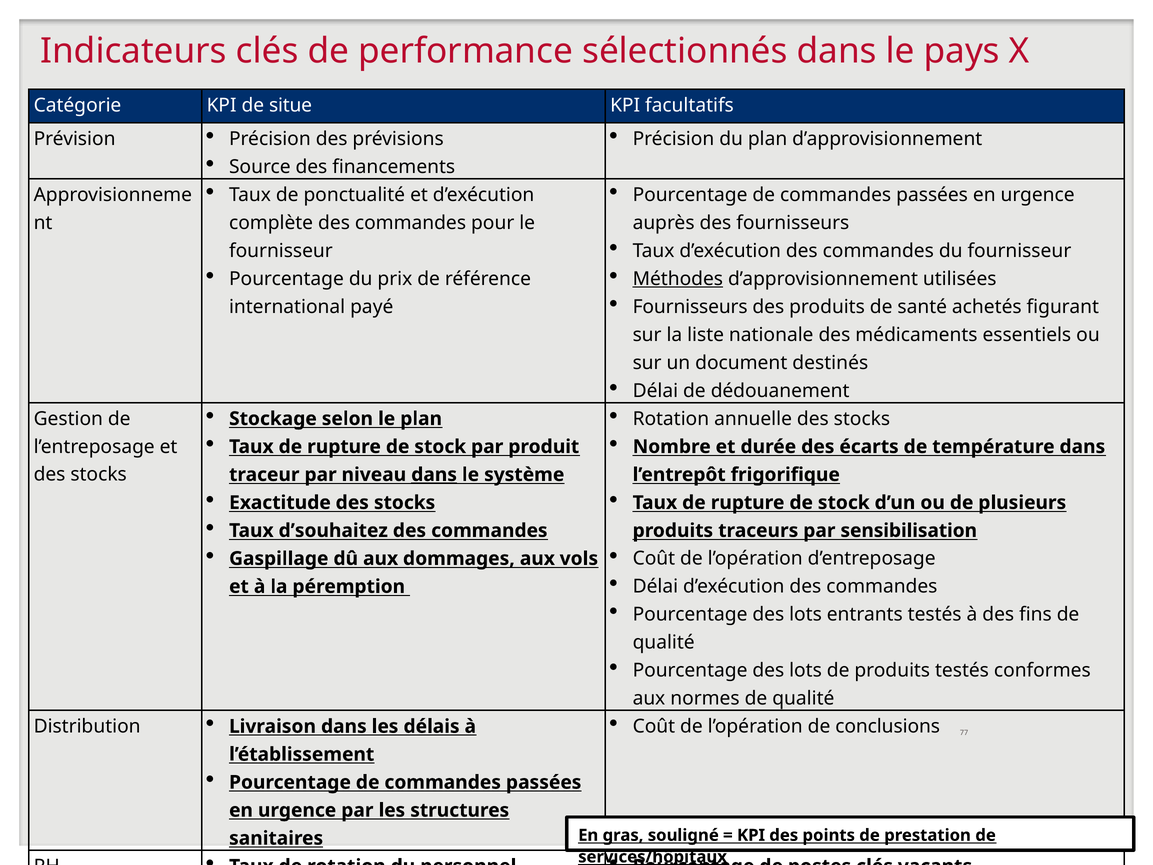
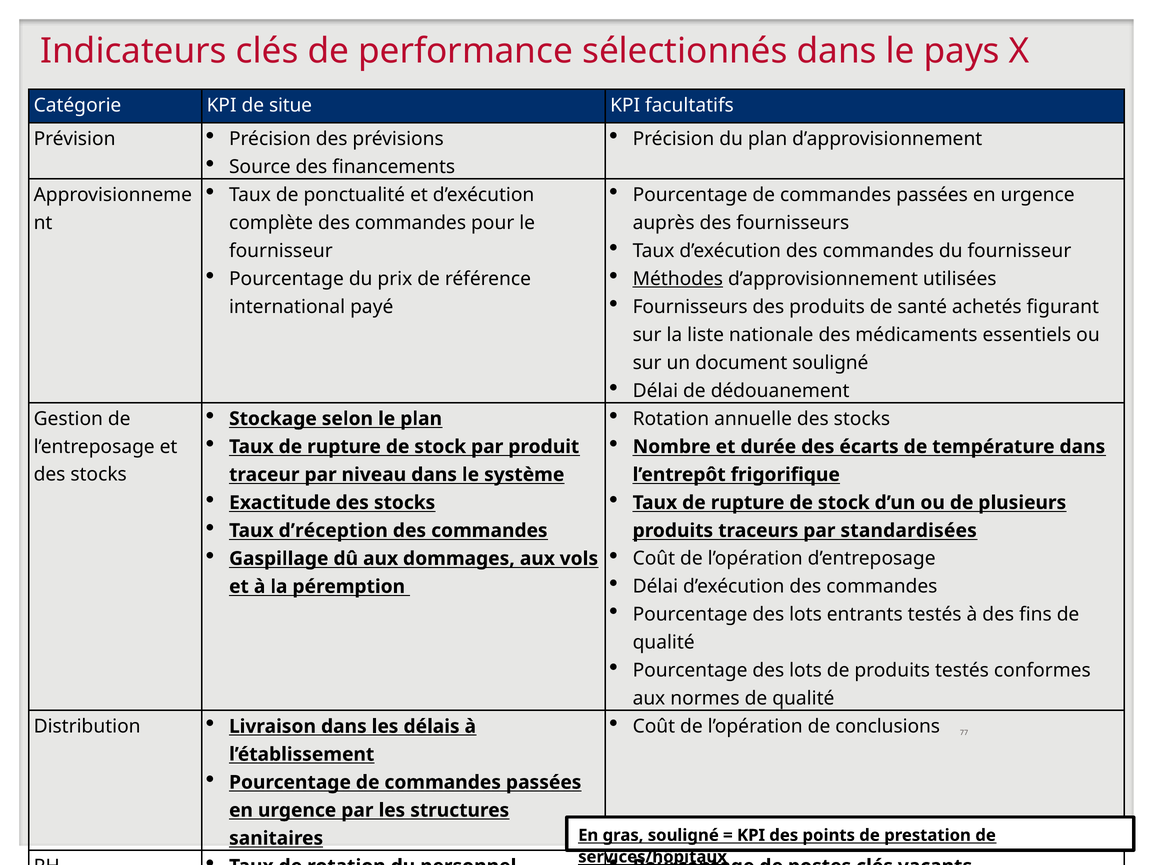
document destinés: destinés -> souligné
dans at (434, 475) underline: present -> none
d’souhaitez: d’souhaitez -> d’réception
sensibilisation: sensibilisation -> standardisées
